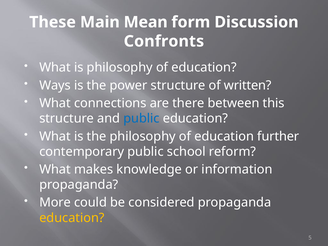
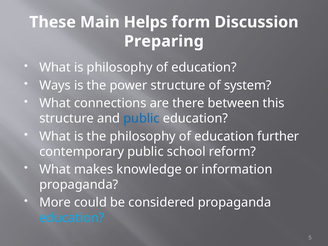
Mean: Mean -> Helps
Confronts: Confronts -> Preparing
written: written -> system
education at (72, 218) colour: yellow -> light blue
